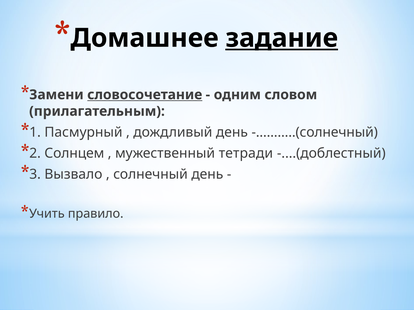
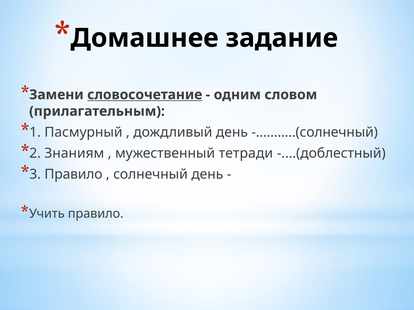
задание underline: present -> none
Солнцем: Солнцем -> Знаниям
3 Вызвало: Вызвало -> Правило
